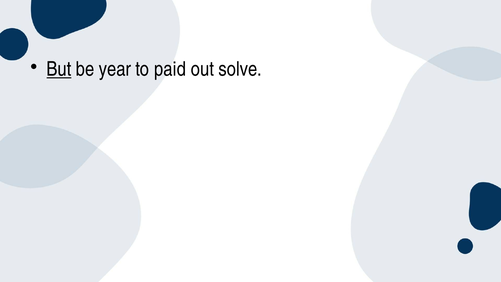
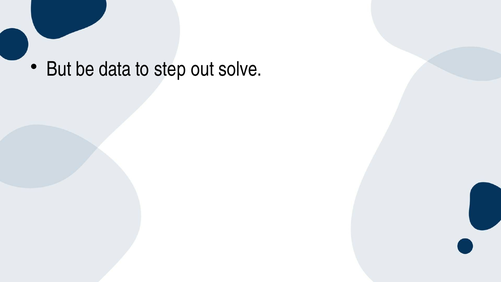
But underline: present -> none
year: year -> data
paid: paid -> step
